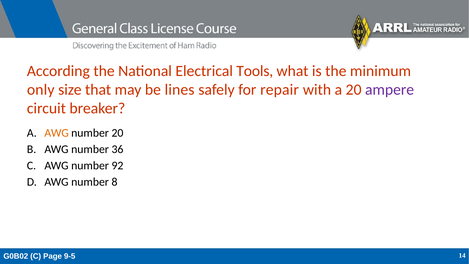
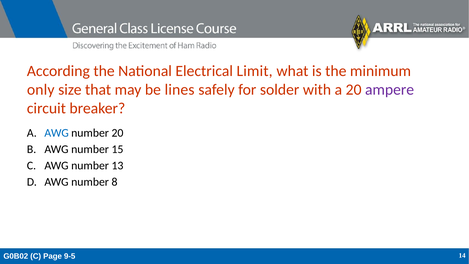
Tools: Tools -> Limit
repair: repair -> solder
AWG at (57, 133) colour: orange -> blue
36: 36 -> 15
92: 92 -> 13
